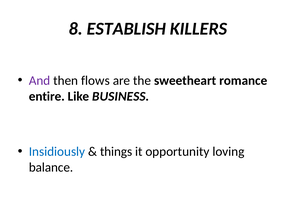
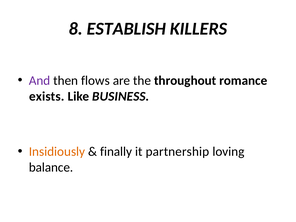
sweetheart: sweetheart -> throughout
entire: entire -> exists
Insidiously colour: blue -> orange
things: things -> finally
opportunity: opportunity -> partnership
